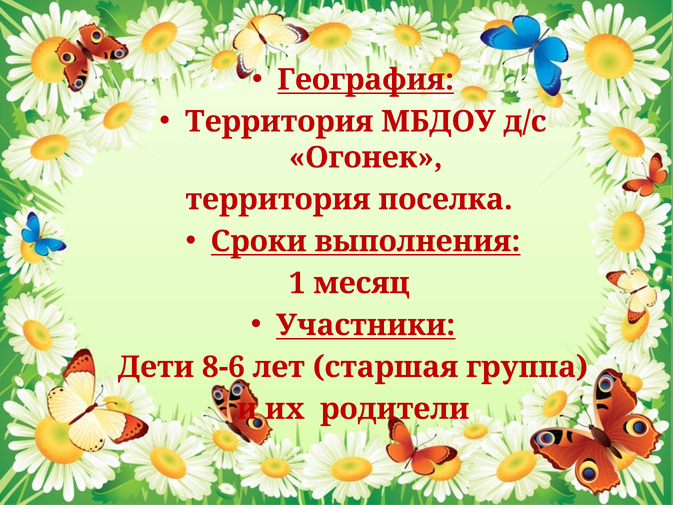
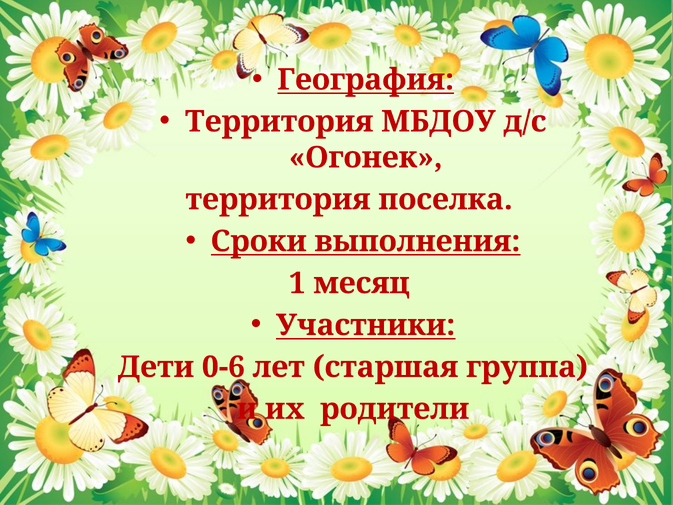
8-6: 8-6 -> 0-6
